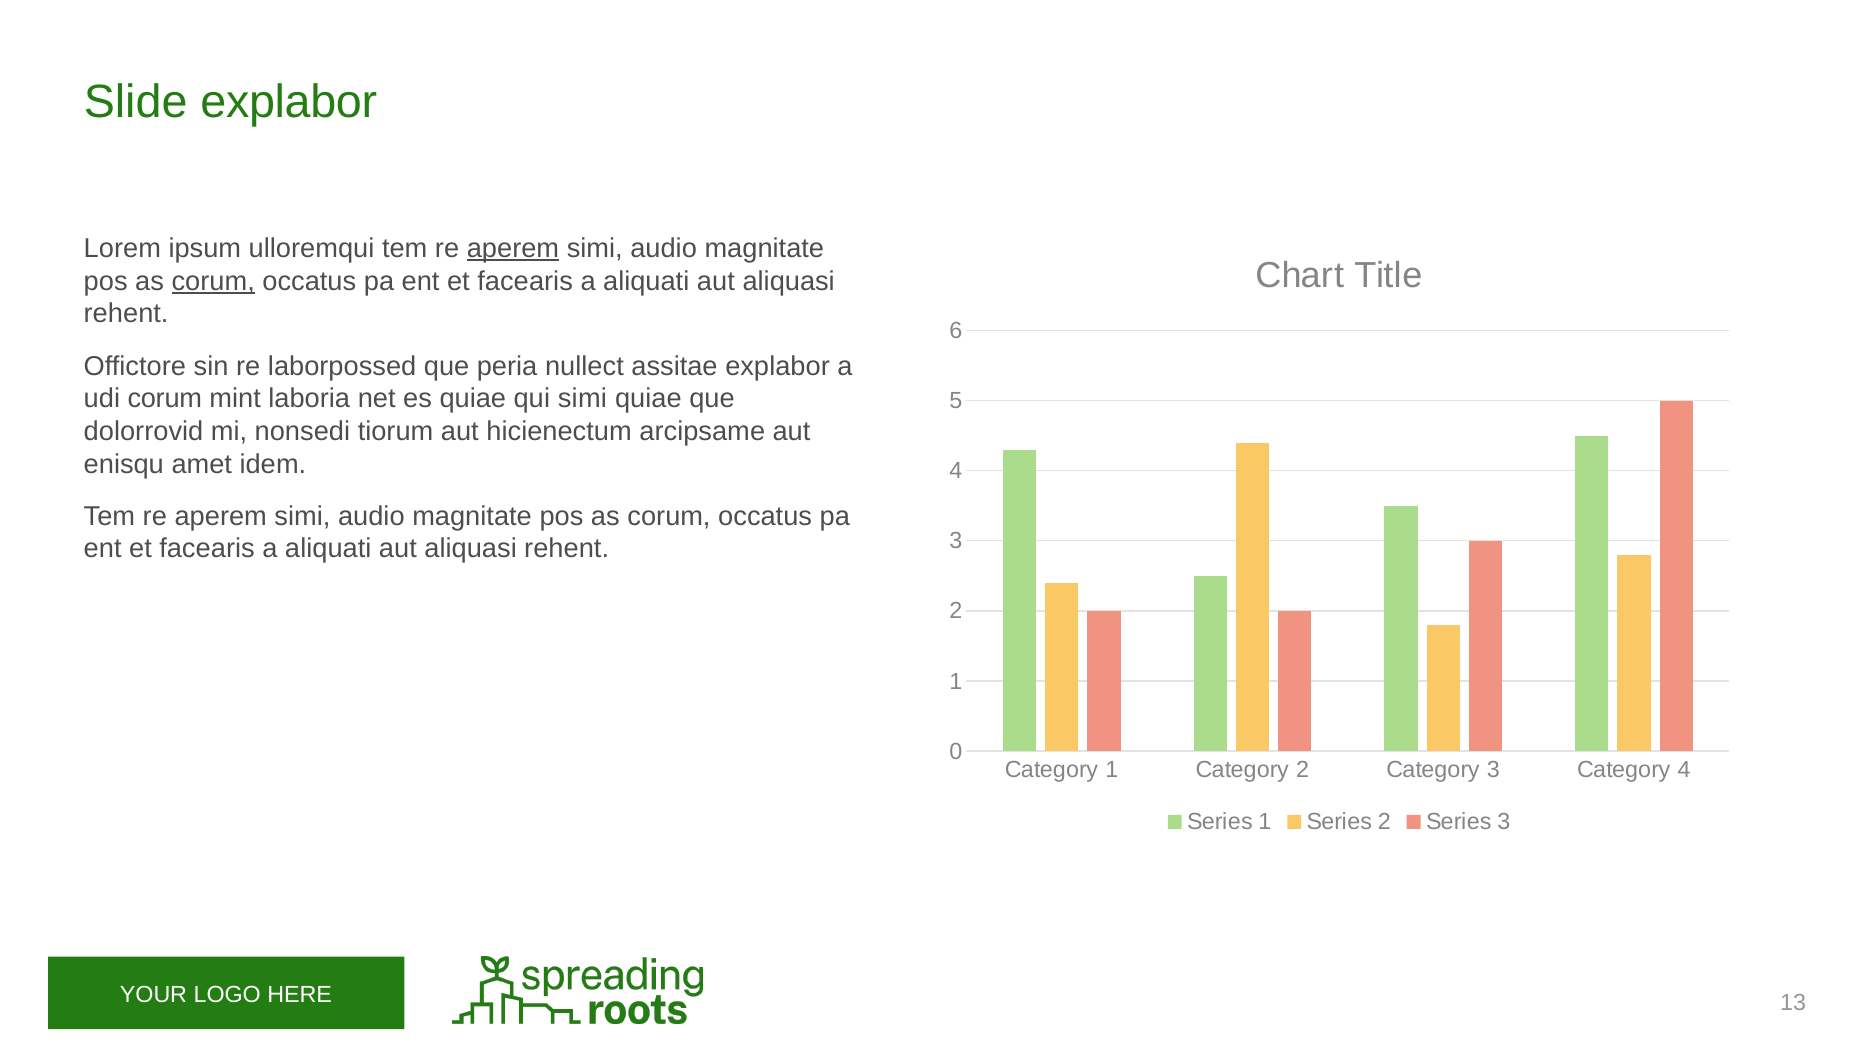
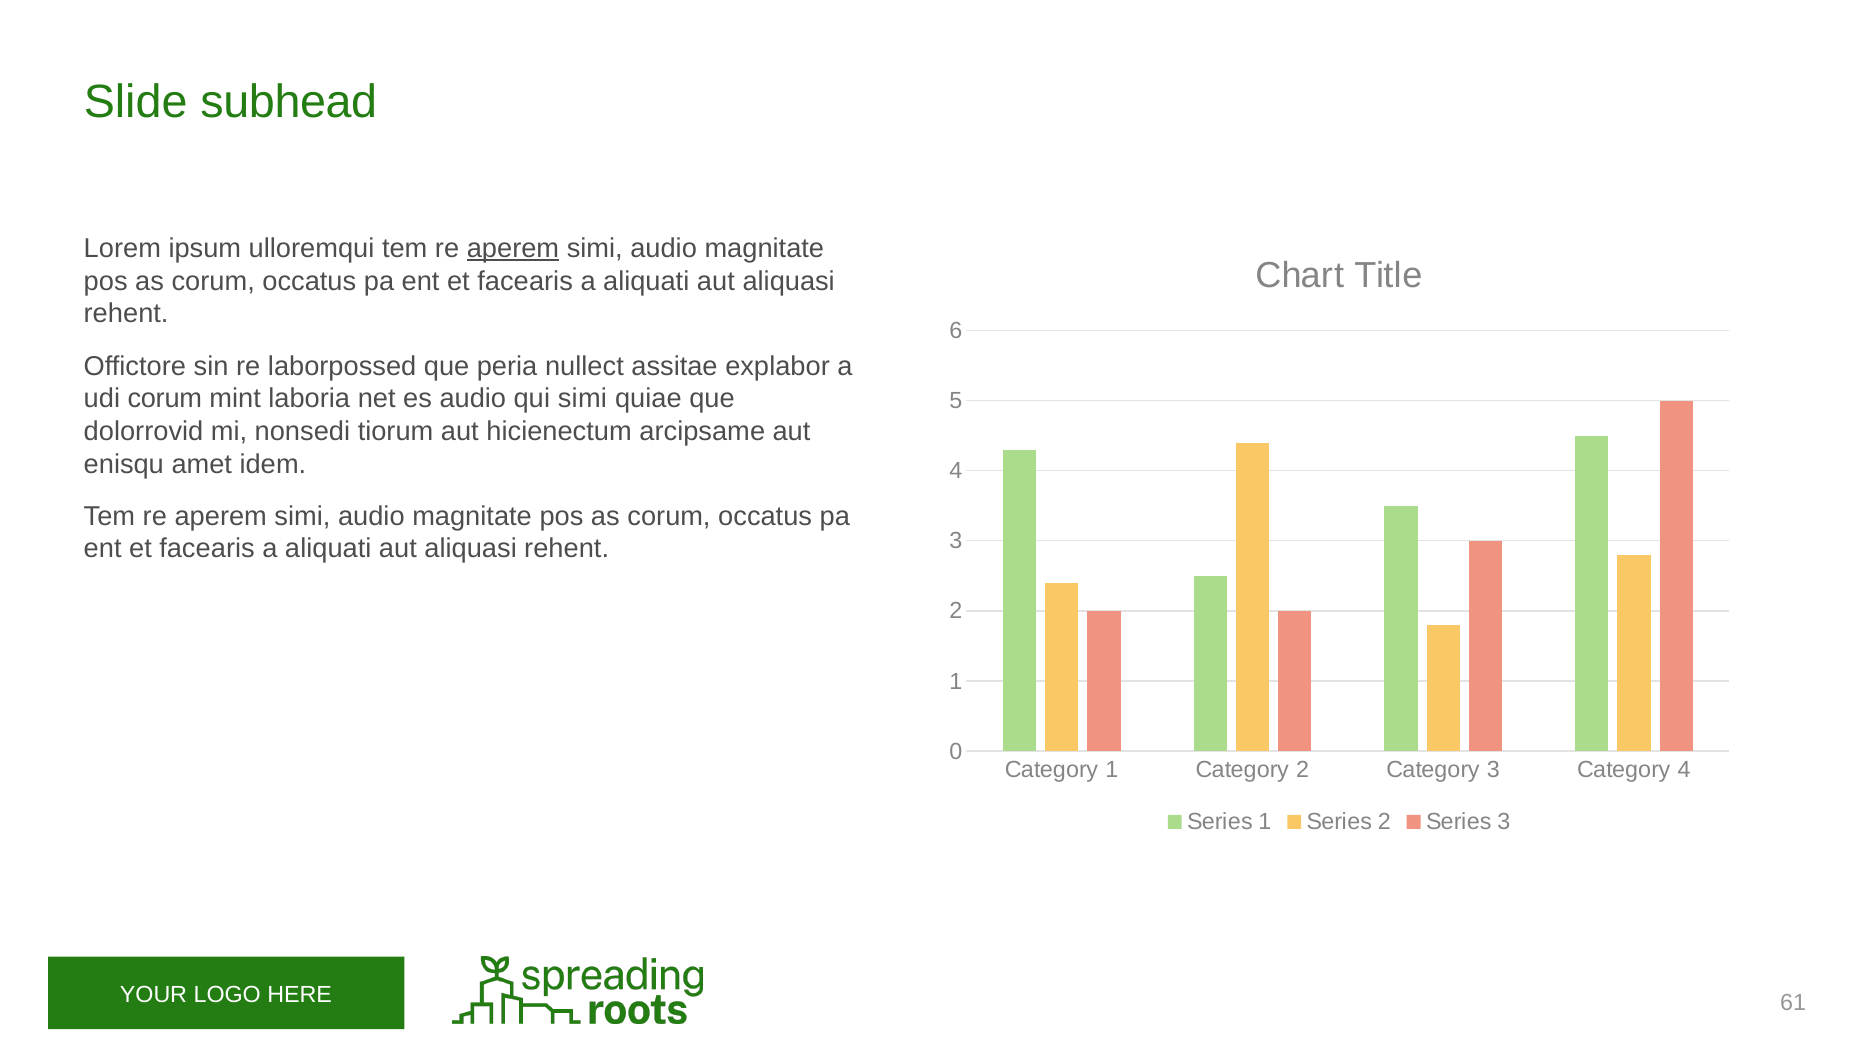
Slide explabor: explabor -> subhead
corum at (213, 281) underline: present -> none
es quiae: quiae -> audio
13: 13 -> 61
